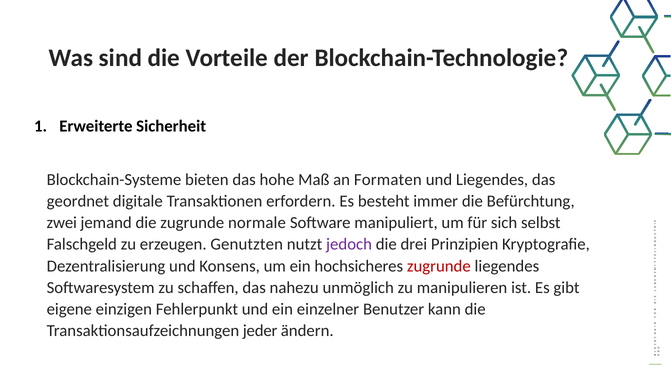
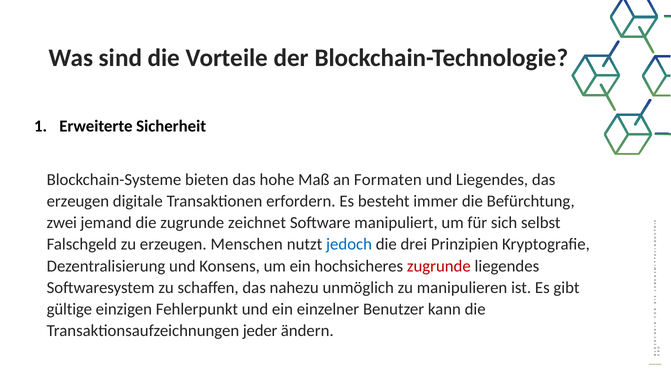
geordnet at (78, 201): geordnet -> erzeugen
normale: normale -> zeichnet
Genutzten: Genutzten -> Menschen
jedoch colour: purple -> blue
eigene: eigene -> gültige
